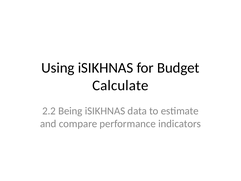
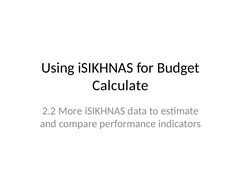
Being: Being -> More
